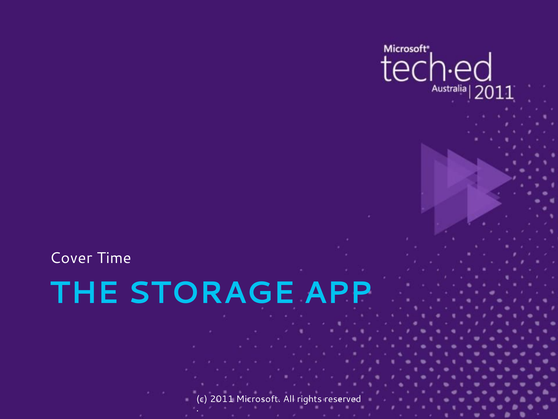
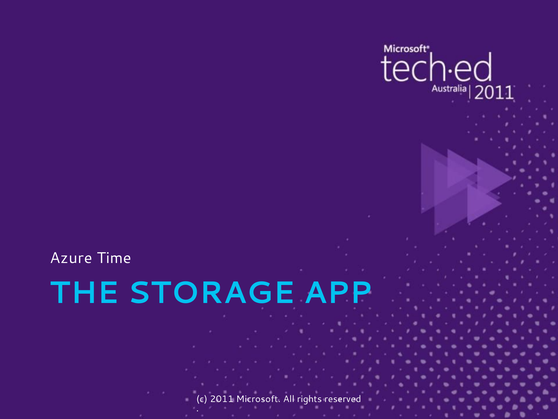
Cover: Cover -> Azure
